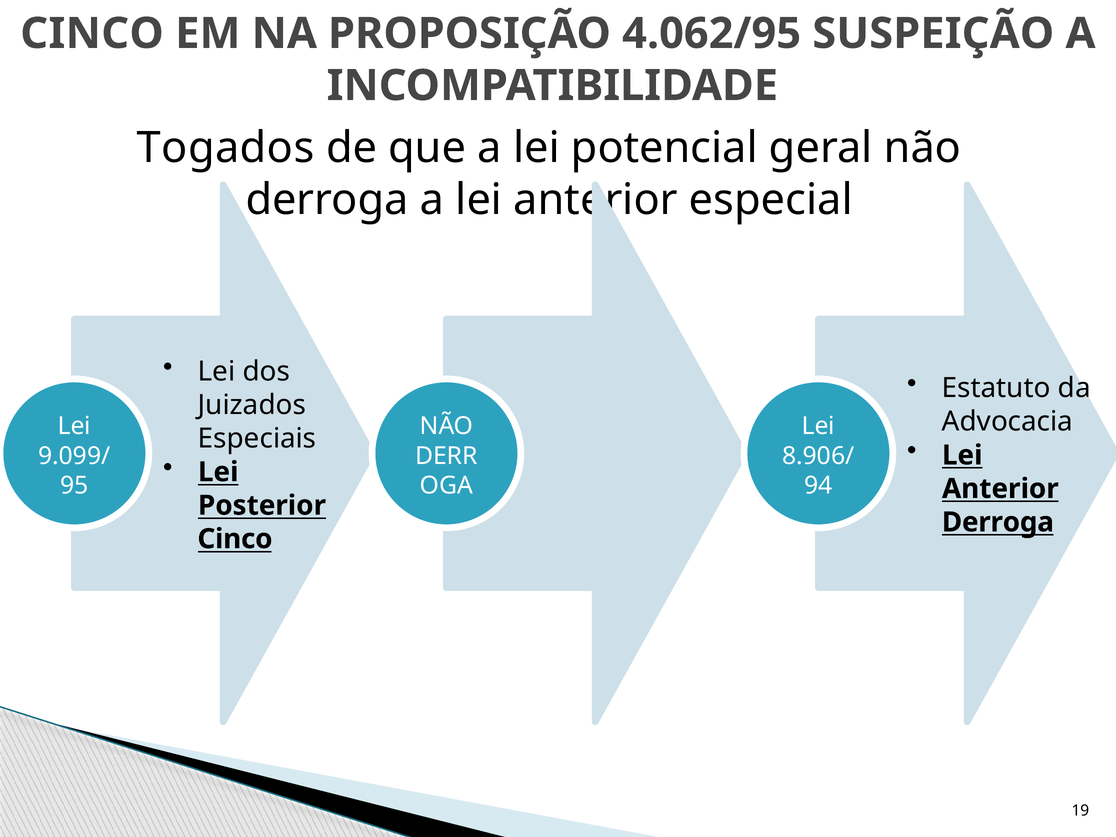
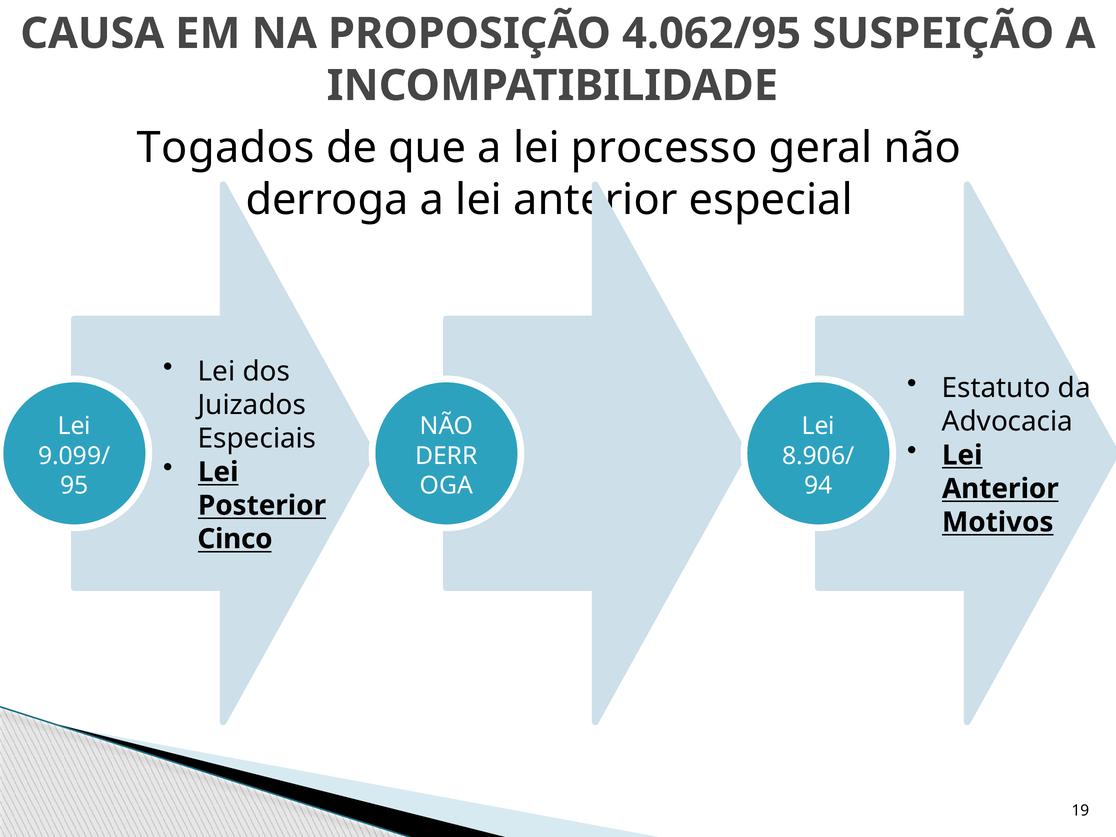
CINCO at (92, 34): CINCO -> CAUSA
potencial: potencial -> processo
Derroga at (998, 522): Derroga -> Motivos
